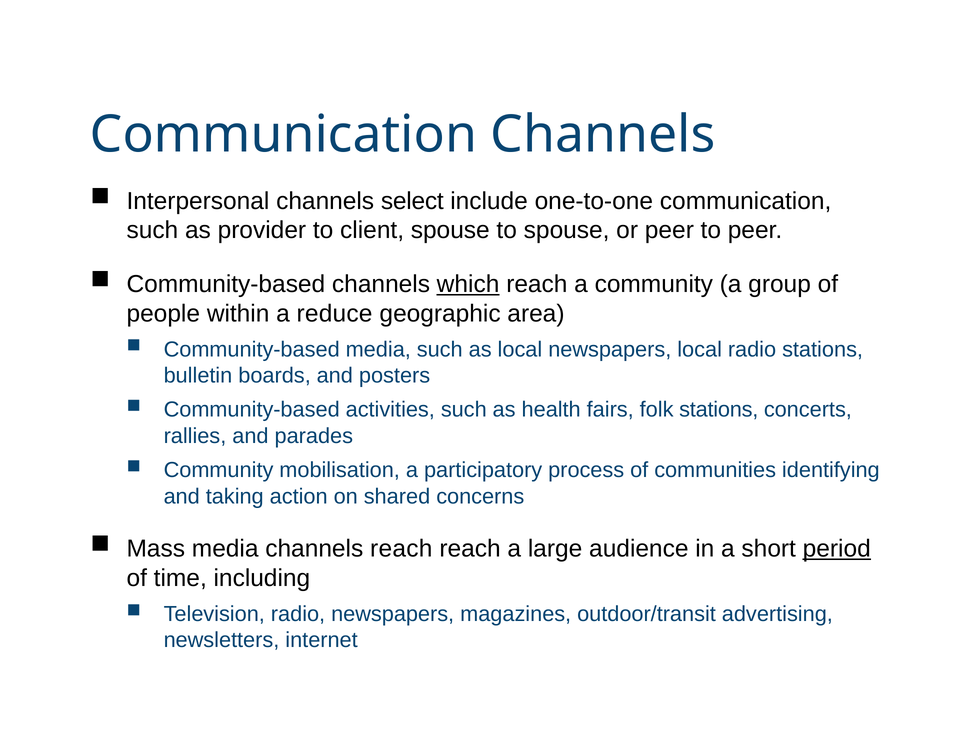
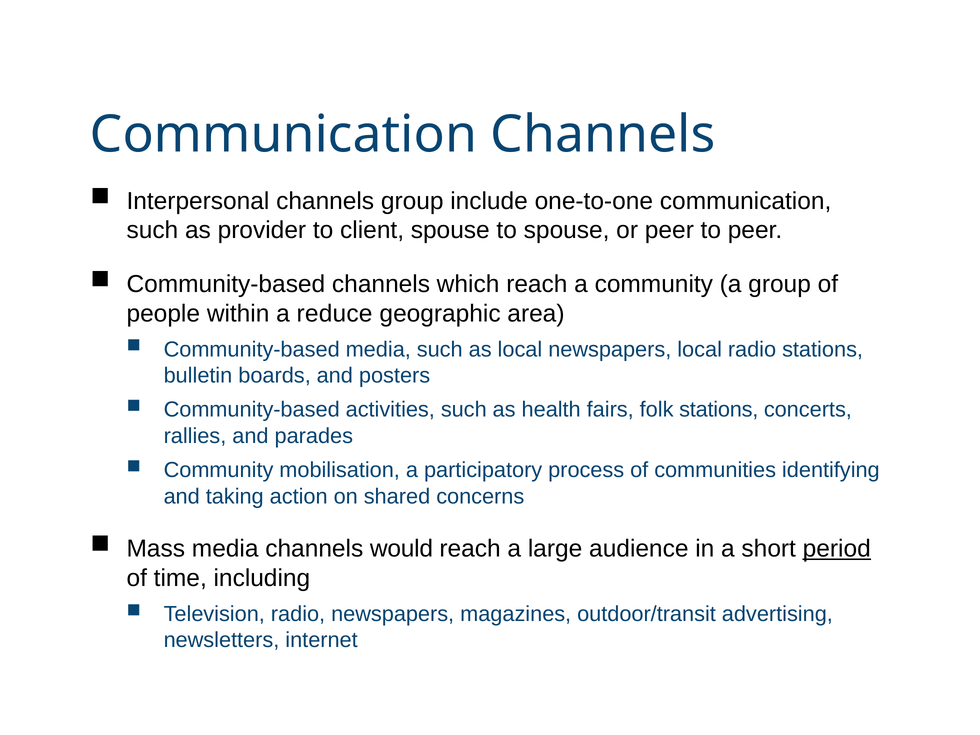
channels select: select -> group
which underline: present -> none
channels reach: reach -> would
